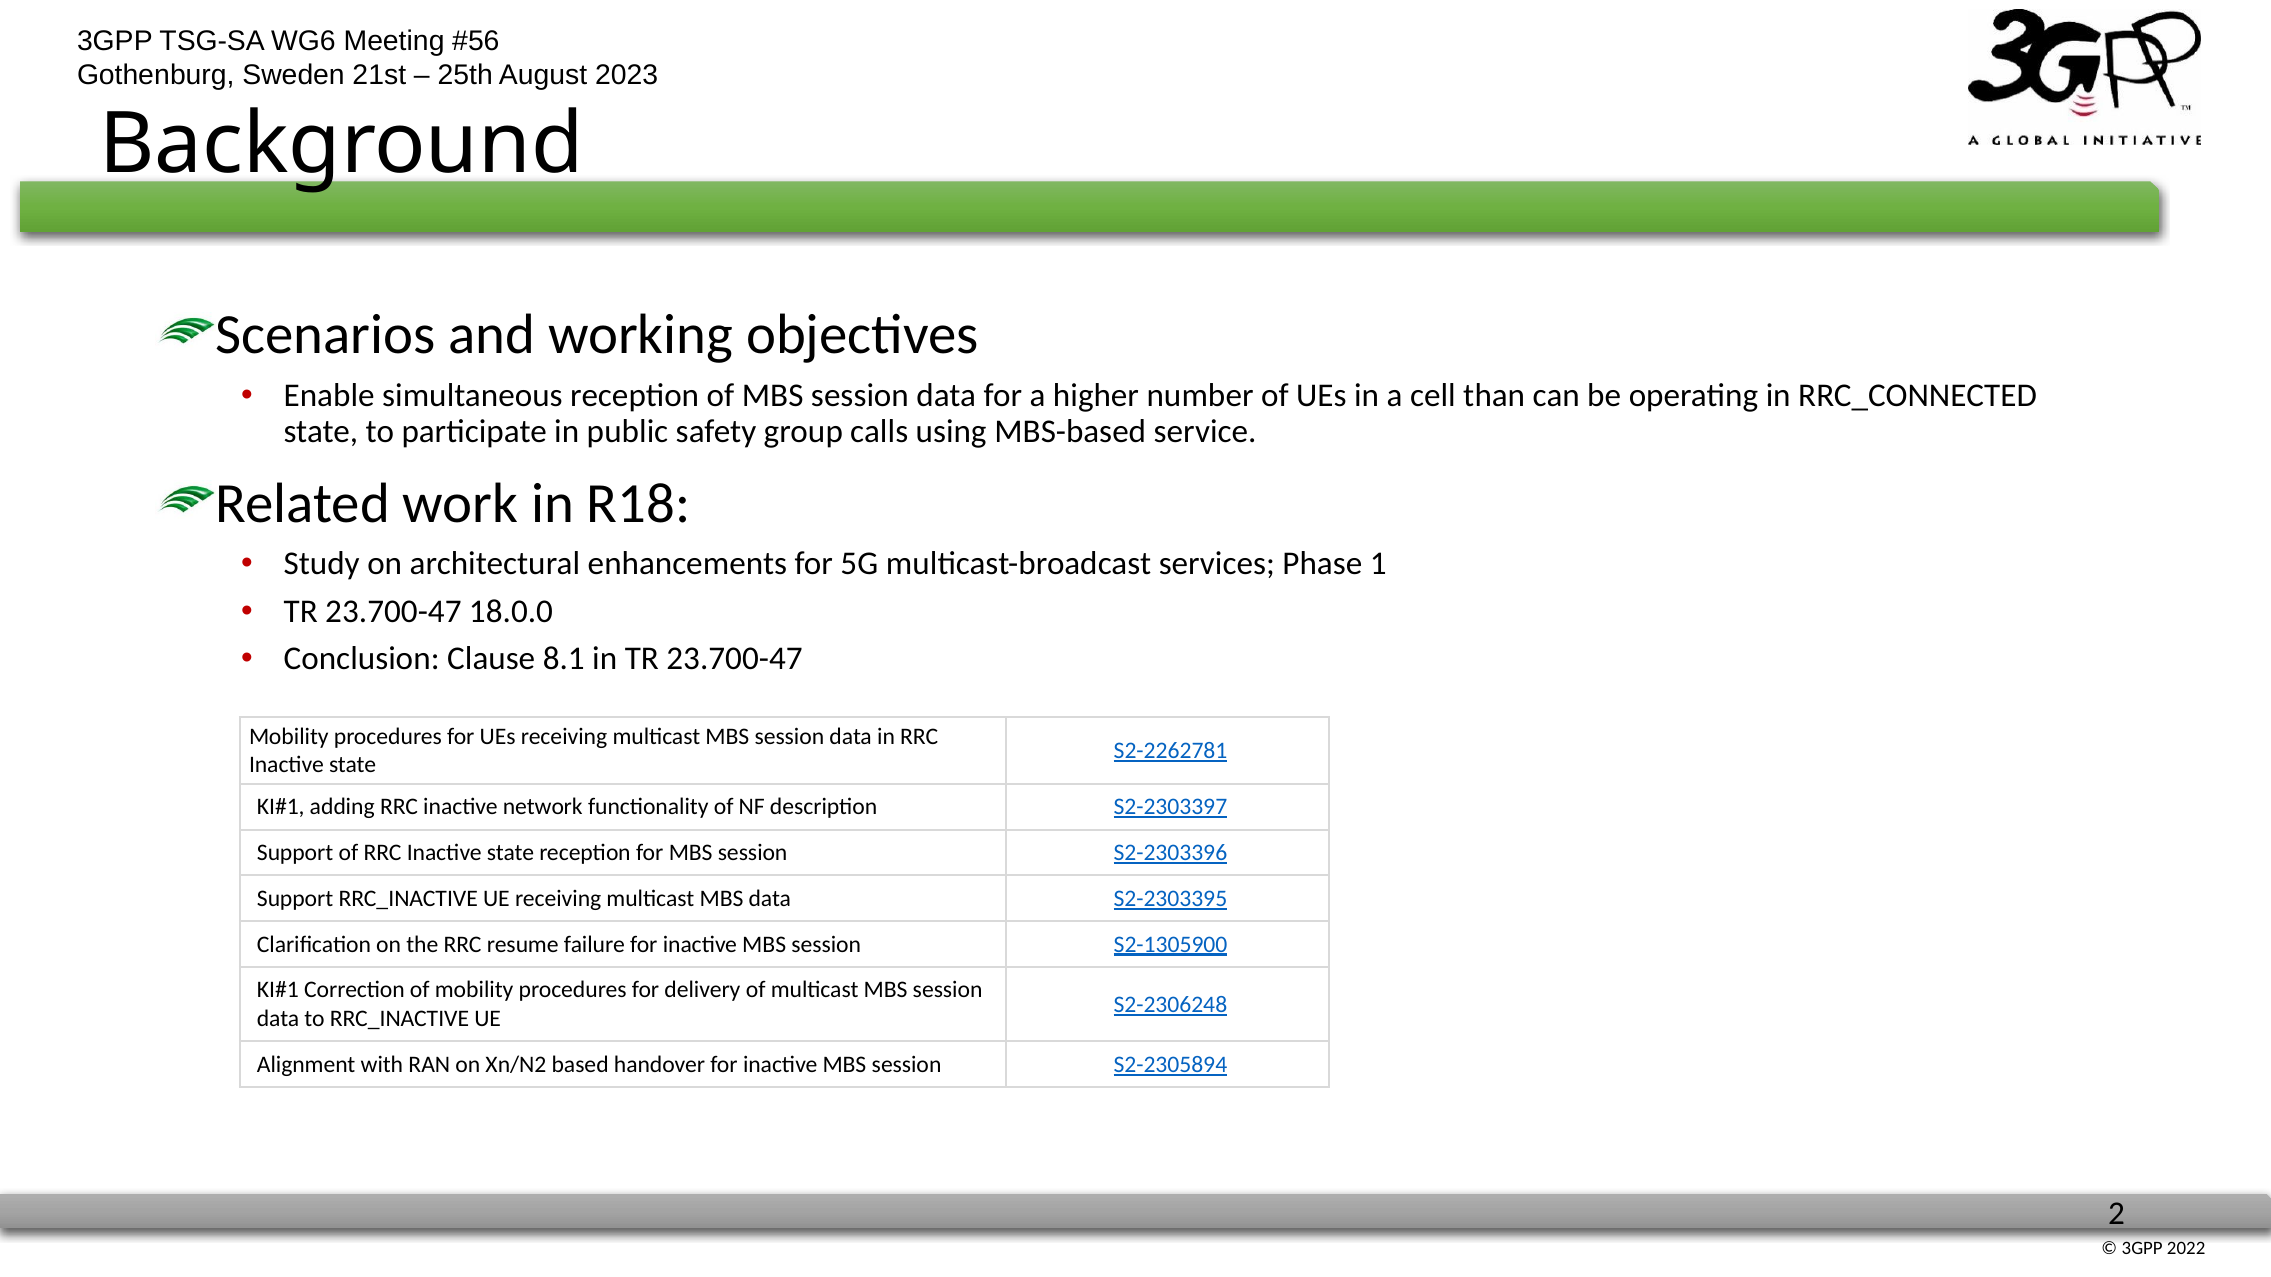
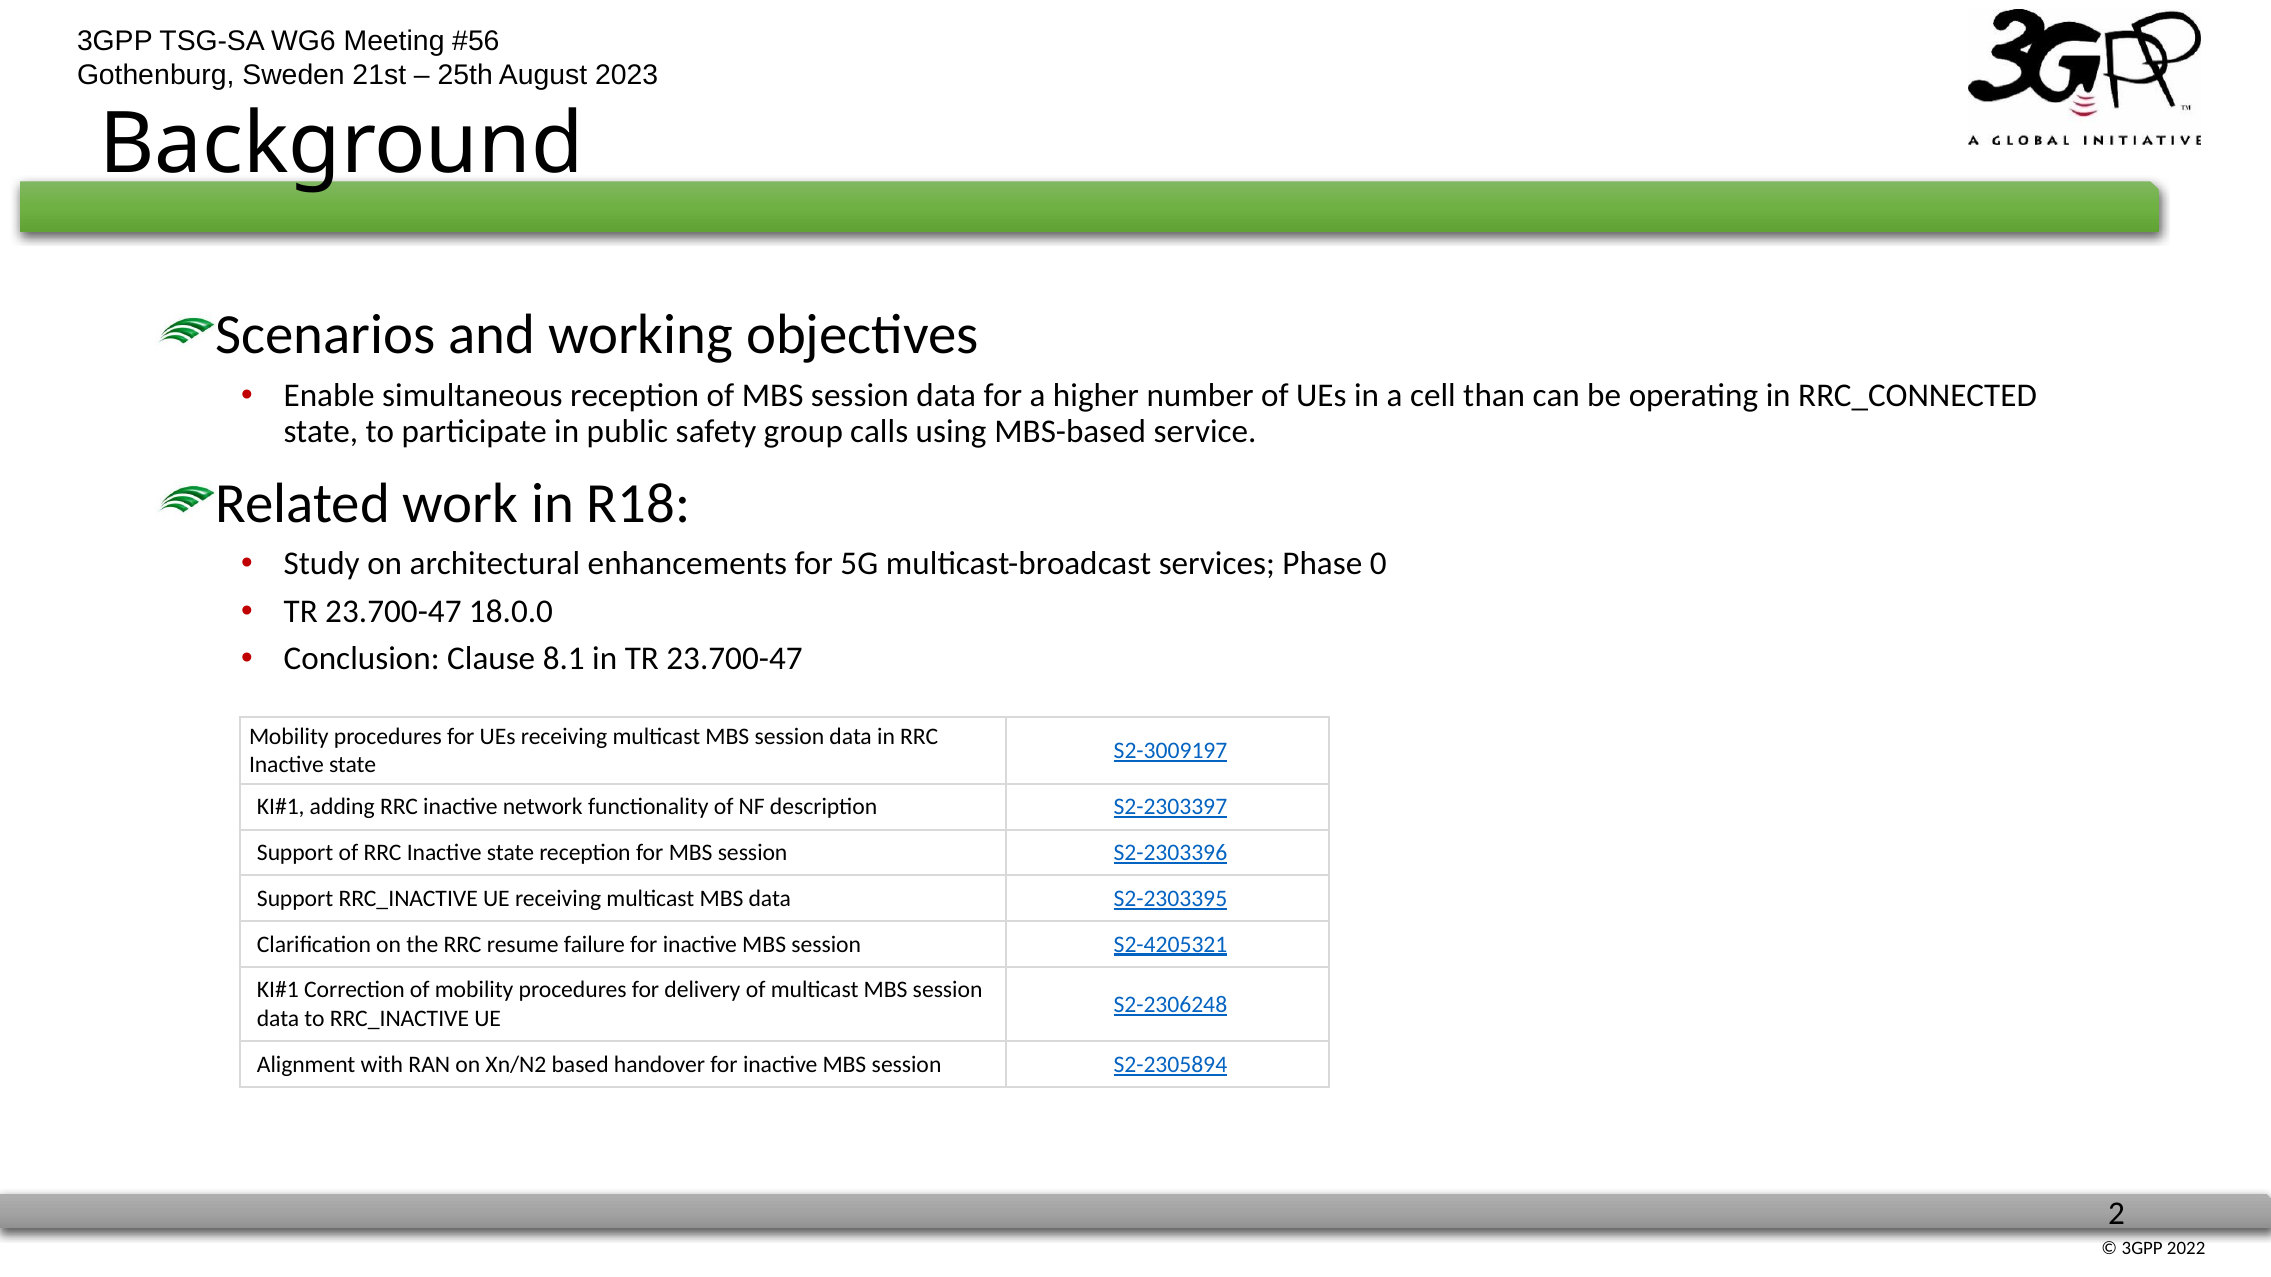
1: 1 -> 0
S2-2262781: S2-2262781 -> S2-3009197
S2-1305900: S2-1305900 -> S2-4205321
